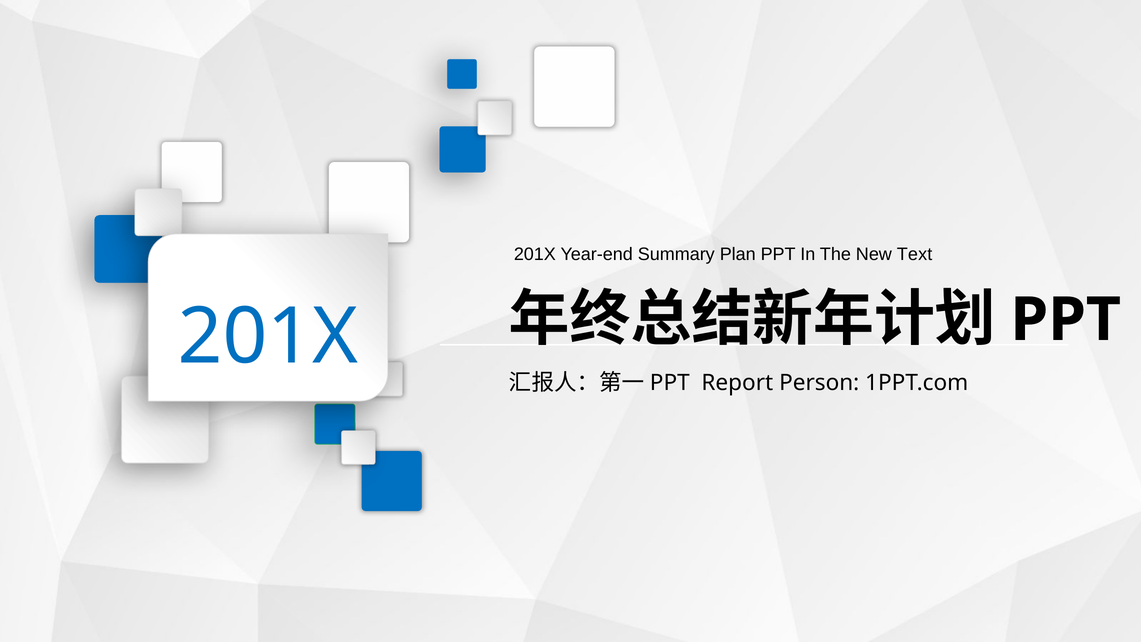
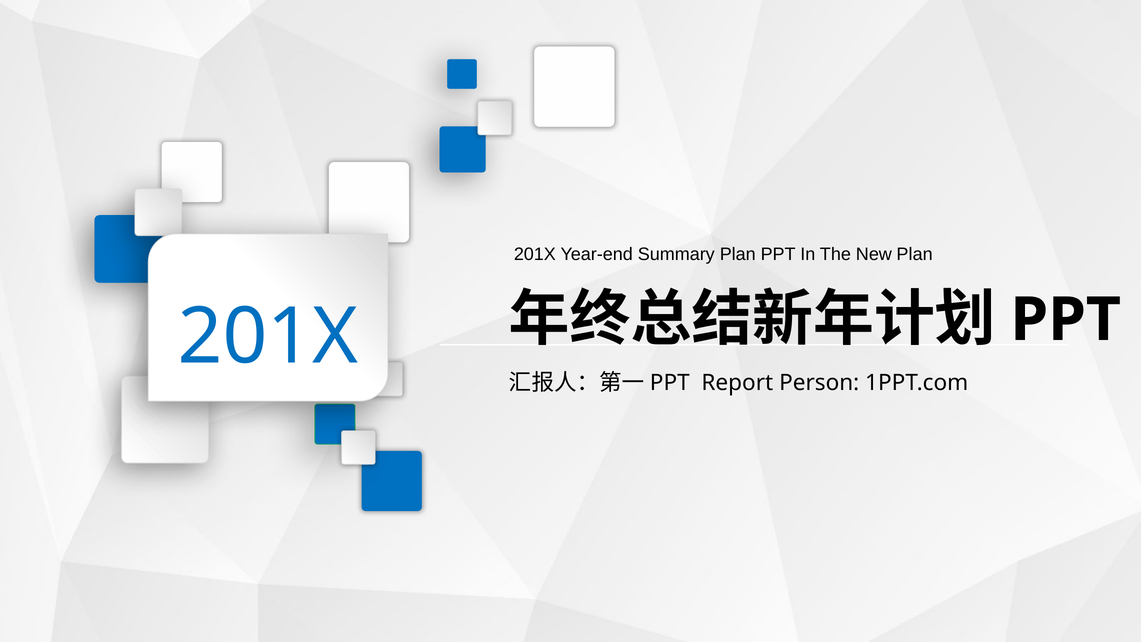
New Text: Text -> Plan
